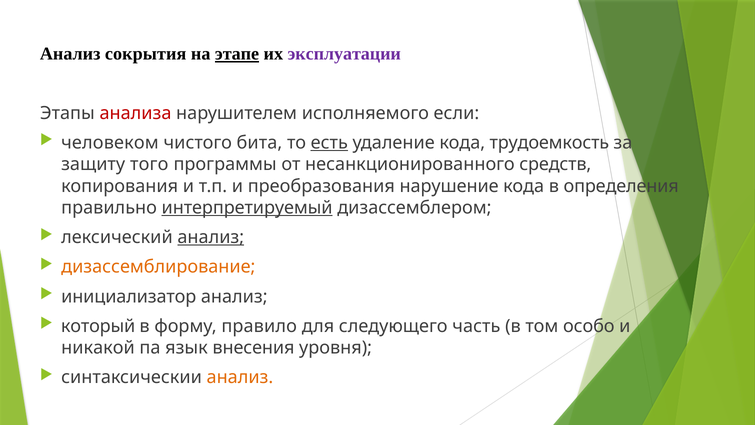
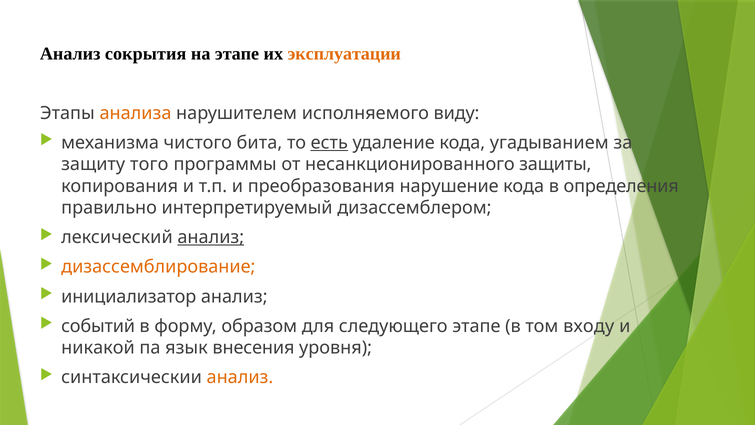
этапе at (237, 54) underline: present -> none
эксплуатации colour: purple -> orange
анализа colour: red -> orange
если: если -> виду
человеком: человеком -> механизма
трудоемкость: трудоемкость -> угадыванием
средств: средств -> защиты
интерпретируемый underline: present -> none
который: который -> событий
правило: правило -> образом
следующего часть: часть -> этапе
особо: особо -> входу
